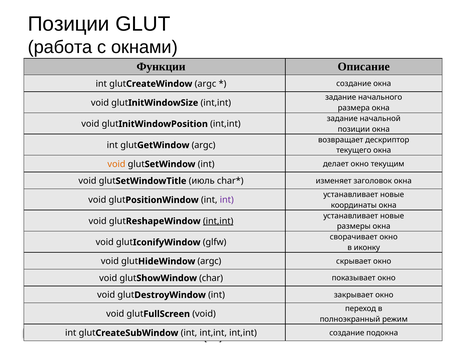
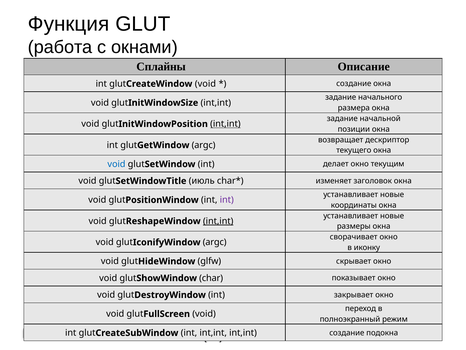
Позиции at (69, 24): Позиции -> Функция
Функции: Функции -> Сплайны
glutCreateWindow argc: argc -> void
int,int at (225, 124) underline: none -> present
void at (116, 164) colour: orange -> blue
glutIconifyWindow glfw: glfw -> argc
glutHideWindow argc: argc -> glfw
